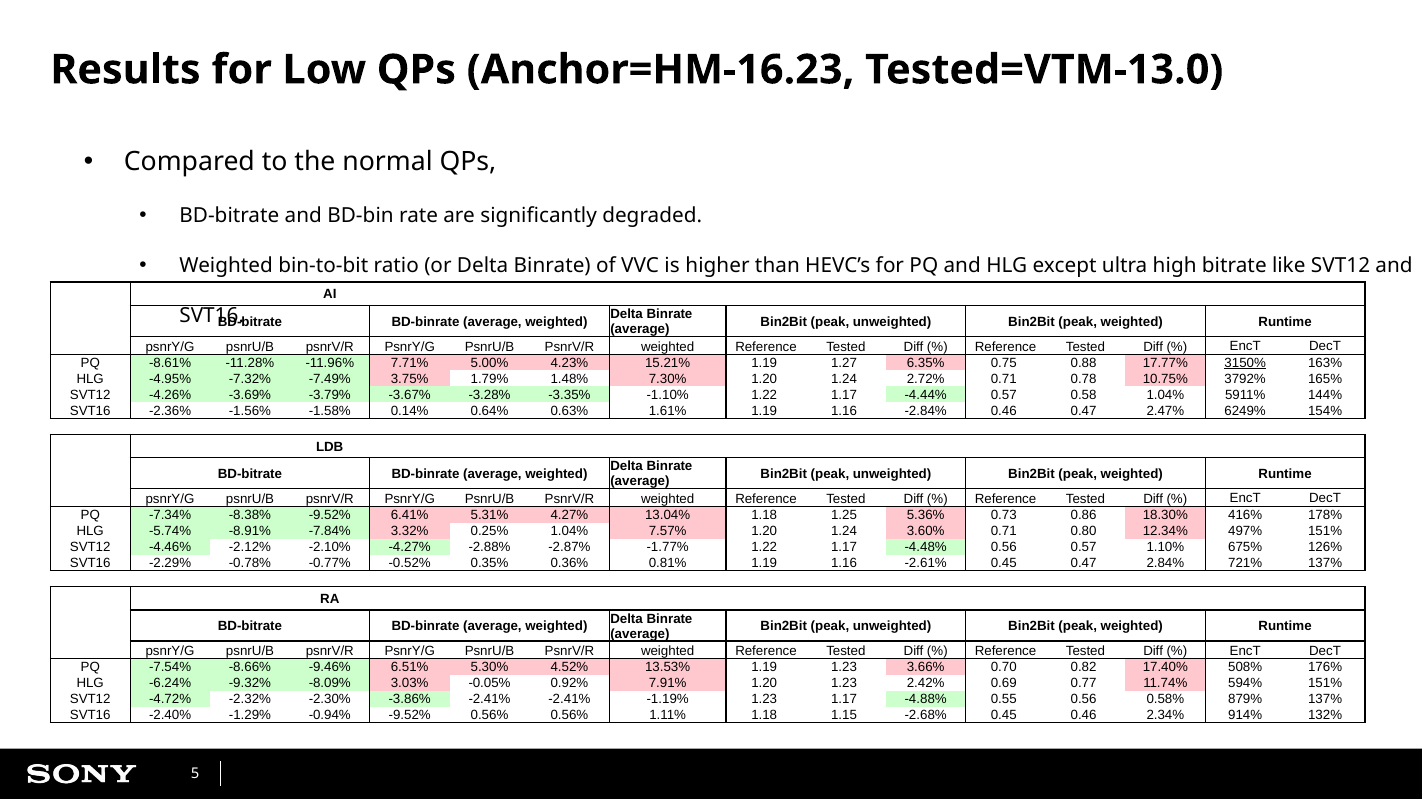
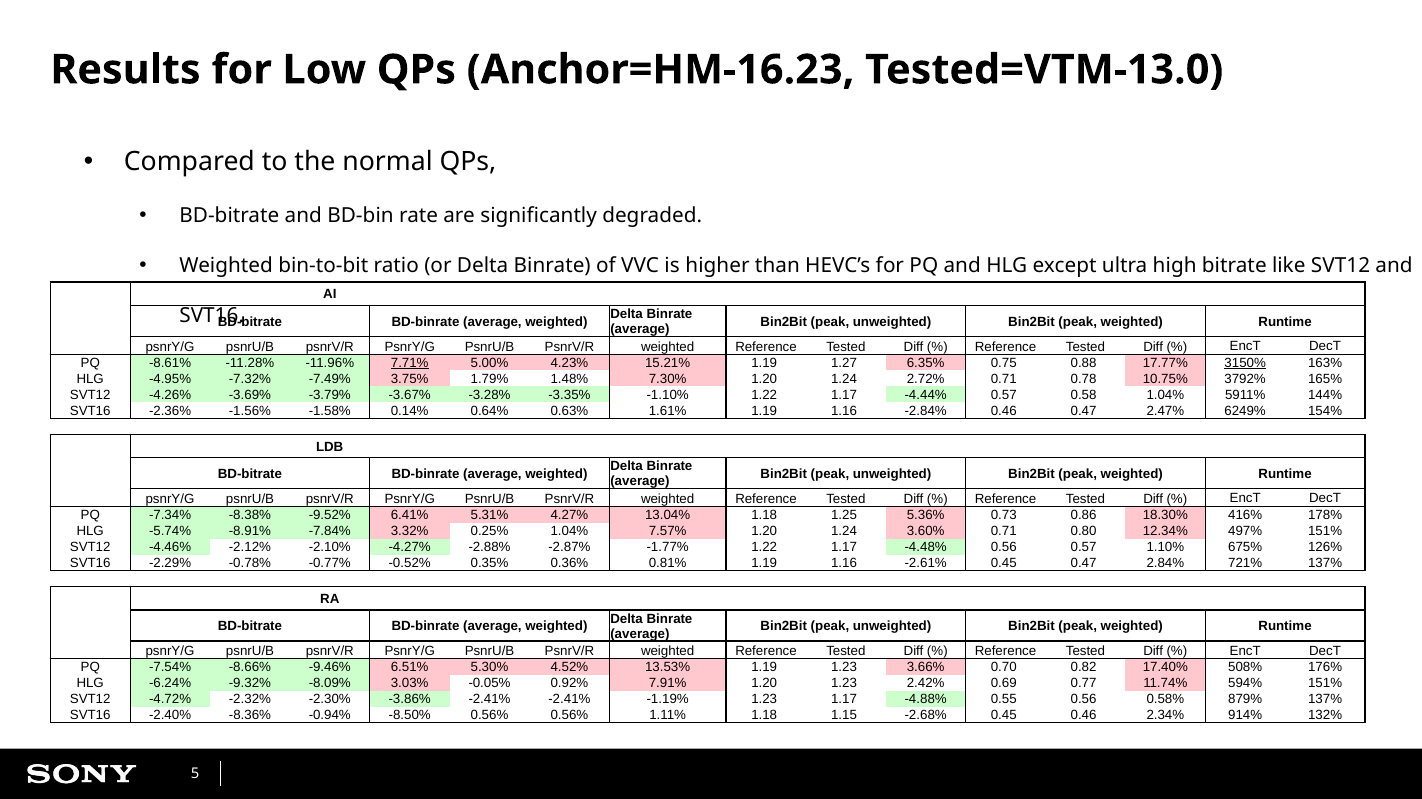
7.71% underline: none -> present
-1.29%: -1.29% -> -8.36%
-0.94% -9.52%: -9.52% -> -8.50%
